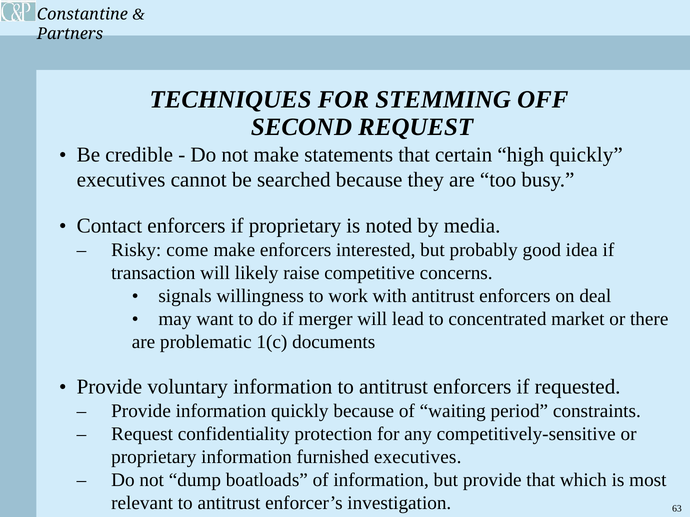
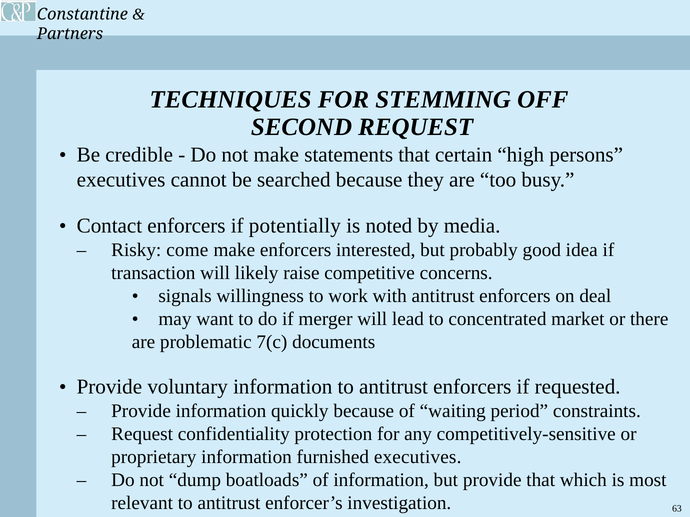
high quickly: quickly -> persons
if proprietary: proprietary -> potentially
1(c: 1(c -> 7(c
